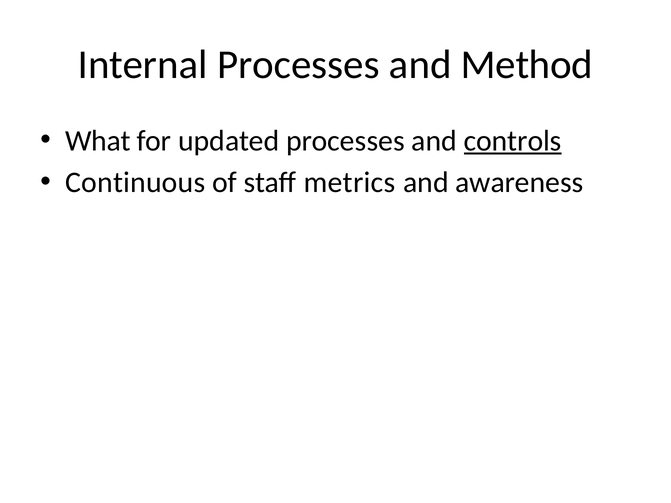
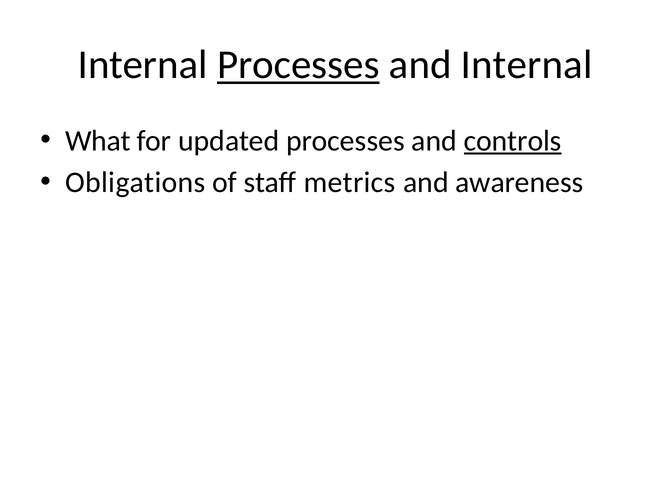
Processes at (298, 65) underline: none -> present
and Method: Method -> Internal
Continuous: Continuous -> Obligations
